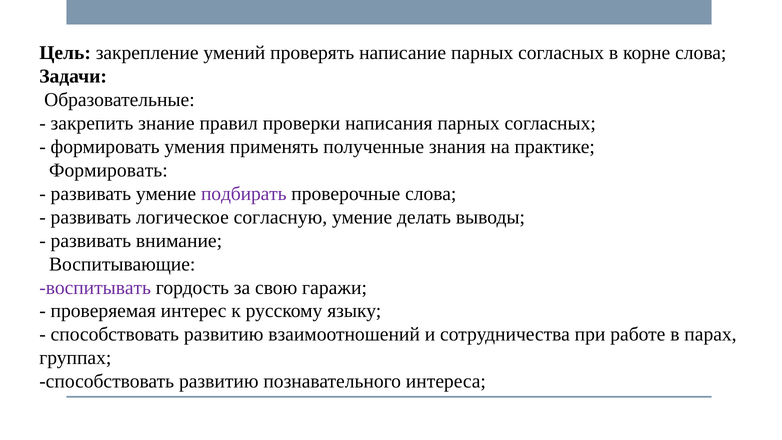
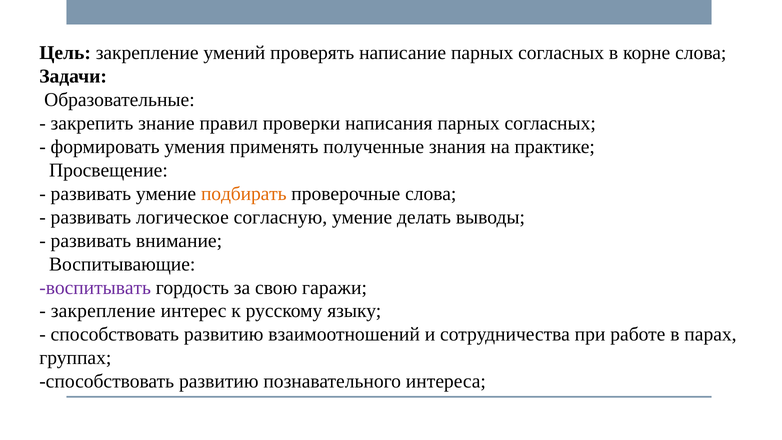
Формировать at (108, 170): Формировать -> Просвещение
подбирать colour: purple -> orange
проверяемая at (103, 311): проверяемая -> закрепление
